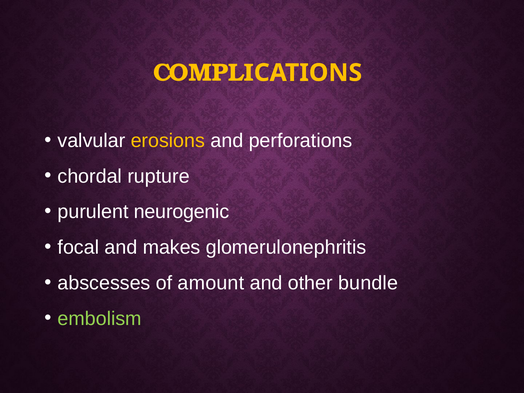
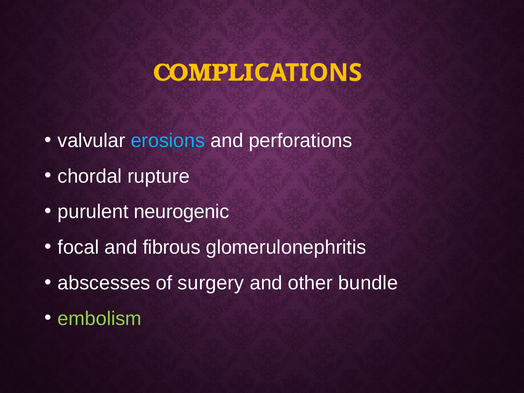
erosions colour: yellow -> light blue
makes: makes -> fibrous
amount: amount -> surgery
